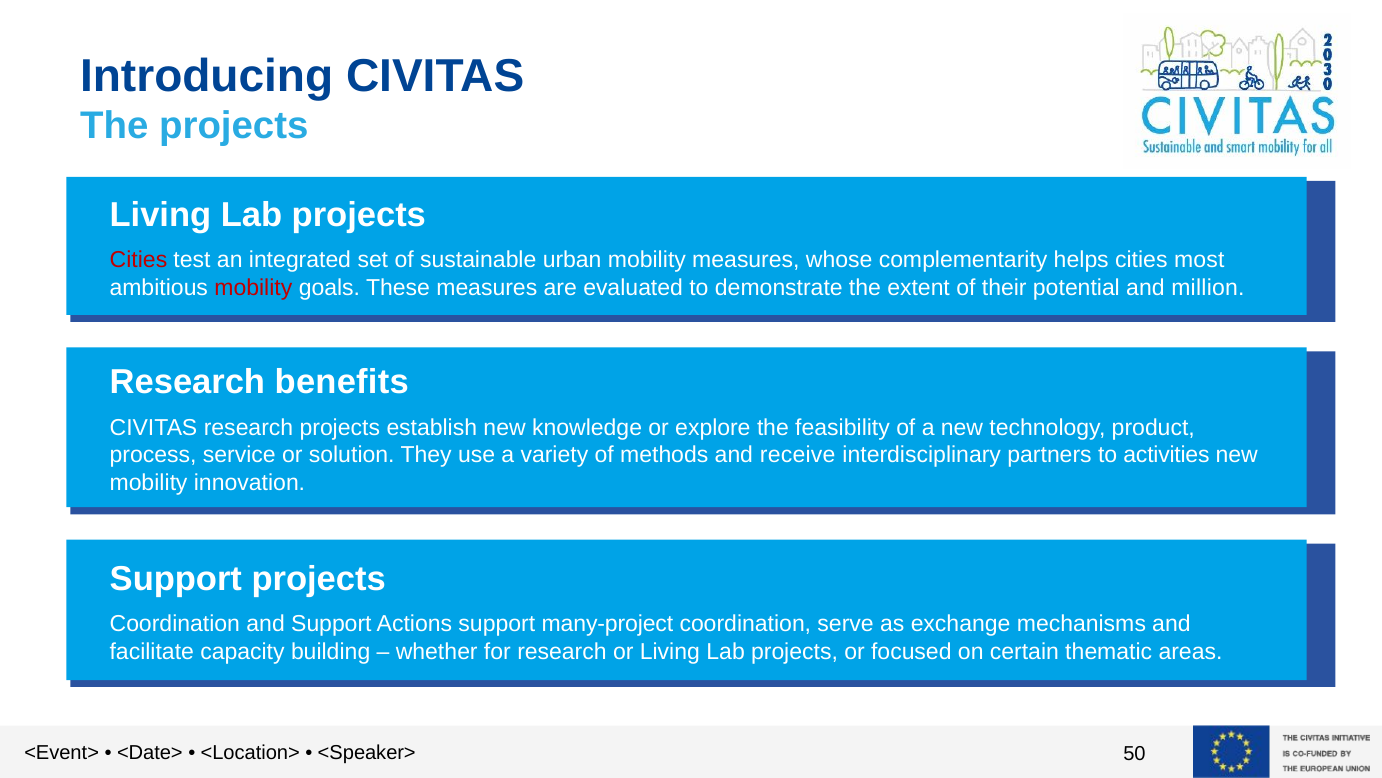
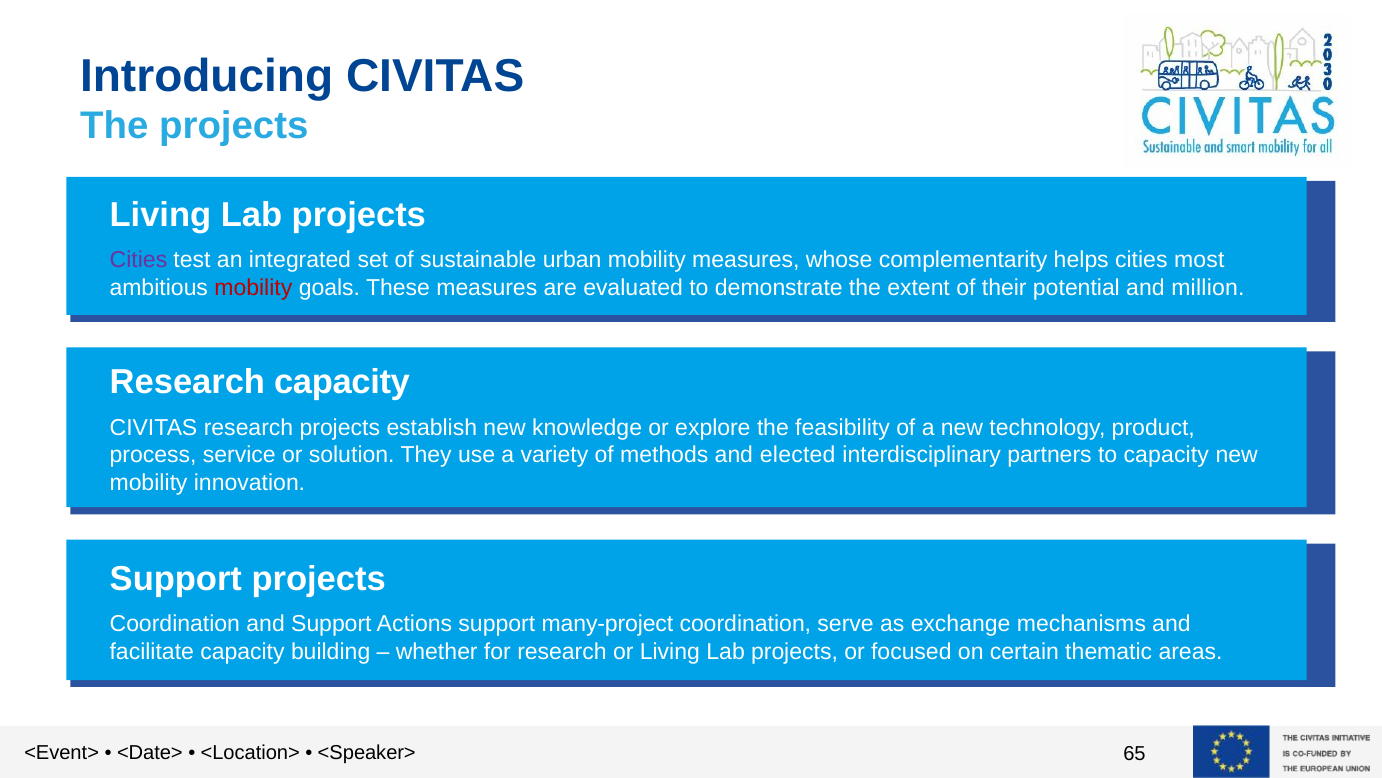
Cities at (139, 260) colour: red -> purple
Research benefits: benefits -> capacity
receive: receive -> elected
to activities: activities -> capacity
50: 50 -> 65
